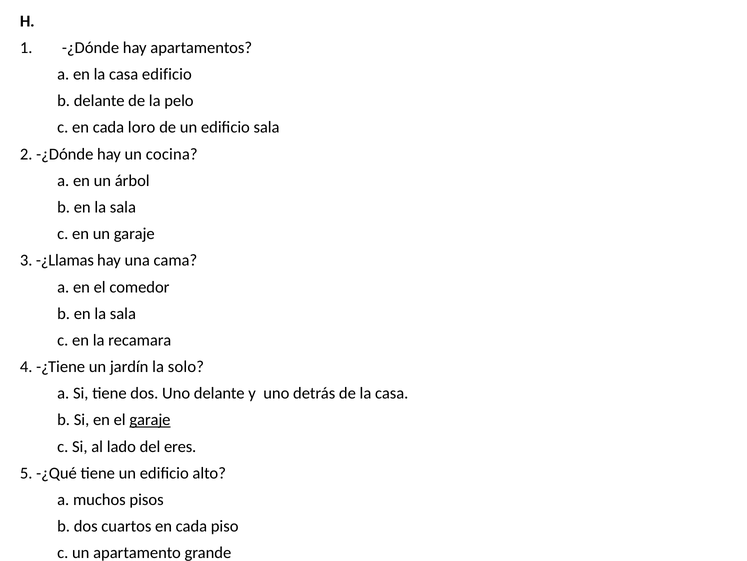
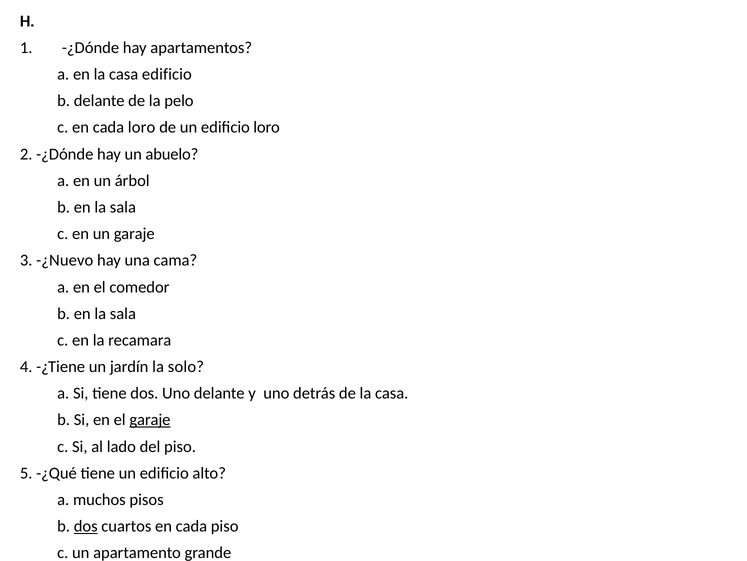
edificio sala: sala -> loro
cocina: cocina -> abuelo
-¿Llamas: -¿Llamas -> -¿Nuevo
del eres: eres -> piso
dos at (86, 526) underline: none -> present
